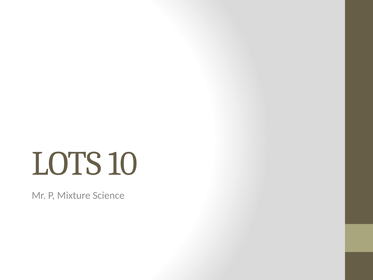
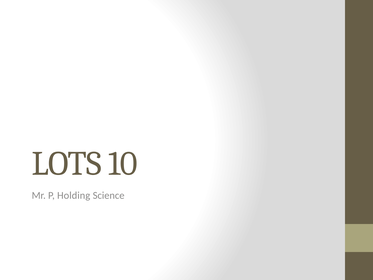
Mixture: Mixture -> Holding
